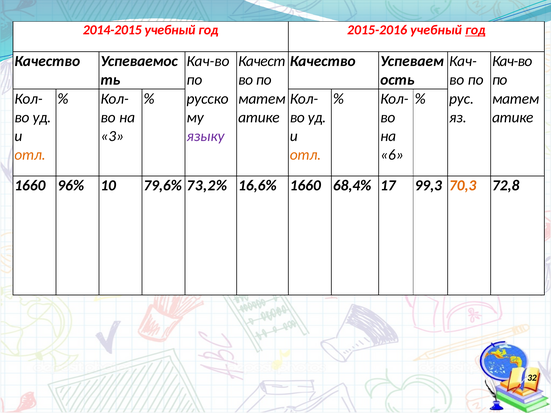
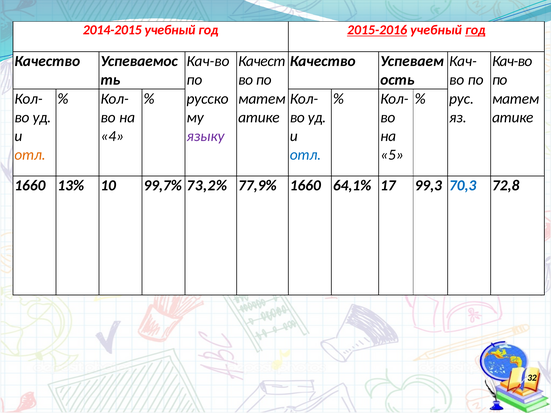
2015-2016 underline: none -> present
3: 3 -> 4
отл at (305, 155) colour: orange -> blue
6: 6 -> 5
96%: 96% -> 13%
79,6%: 79,6% -> 99,7%
16,6%: 16,6% -> 77,9%
68,4%: 68,4% -> 64,1%
70,3 colour: orange -> blue
